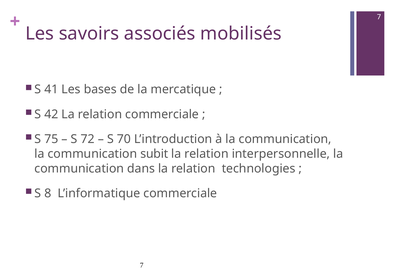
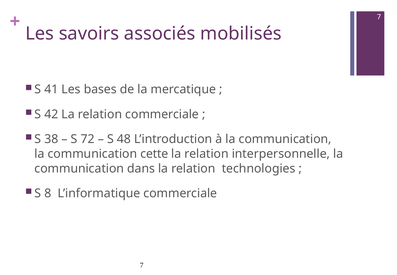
75: 75 -> 38
70: 70 -> 48
subit: subit -> cette
